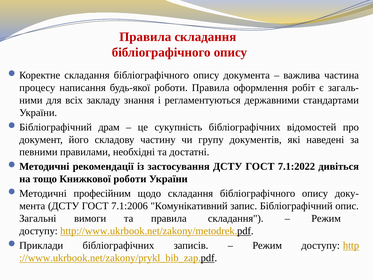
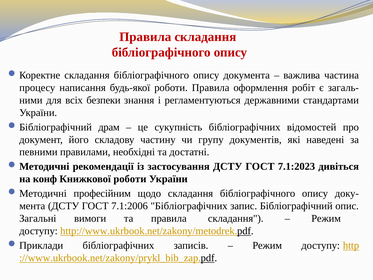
закладу: закладу -> безпеки
7.1:2022: 7.1:2022 -> 7.1:2023
тощо: тощо -> конф
7.1:2006 Комунікативний: Комунікативний -> Бібліографічних
